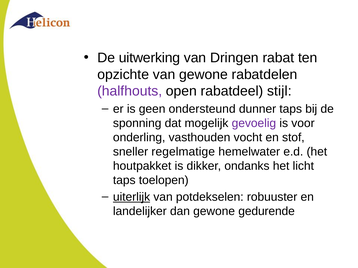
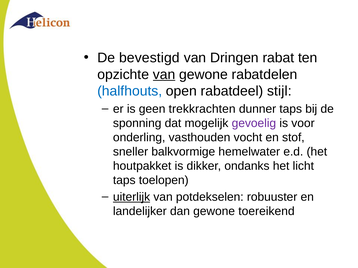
uitwerking: uitwerking -> bevestigd
van at (164, 75) underline: none -> present
halfhouts colour: purple -> blue
ondersteund: ondersteund -> trekkrachten
regelmatige: regelmatige -> balkvormige
gedurende: gedurende -> toereikend
